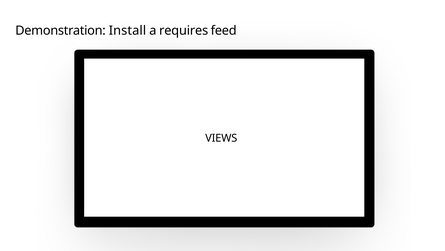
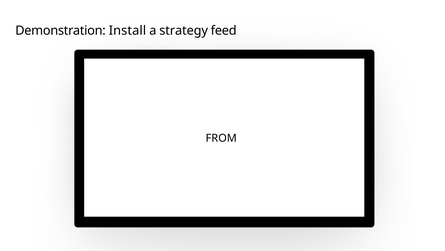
requires: requires -> strategy
VIEWS: VIEWS -> FROM
